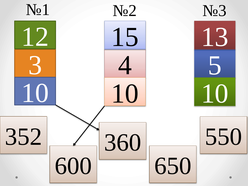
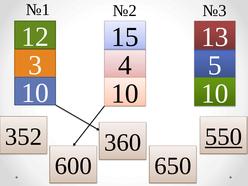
550 underline: none -> present
